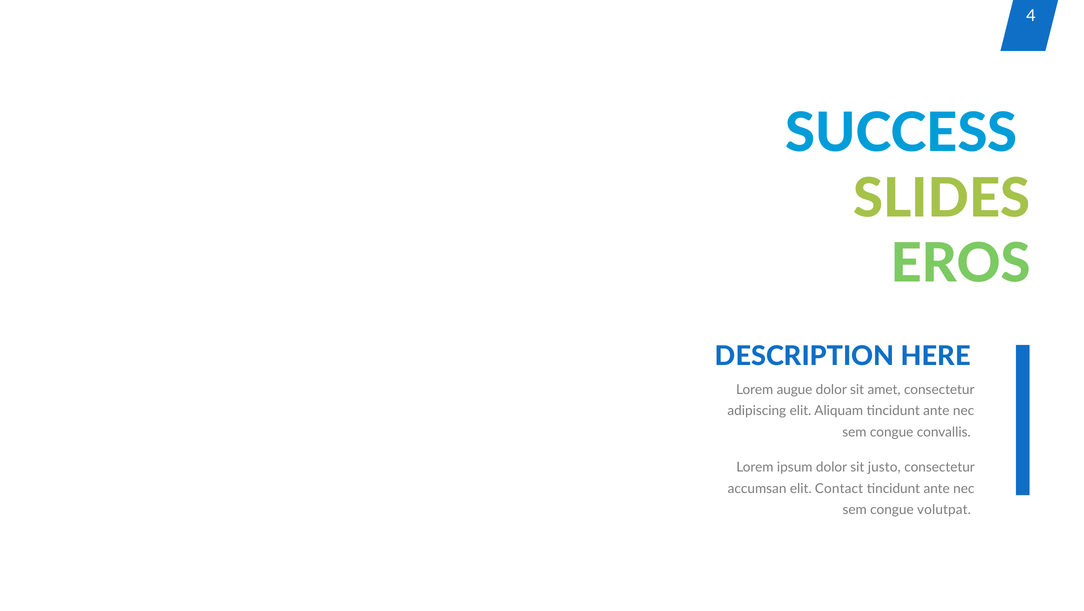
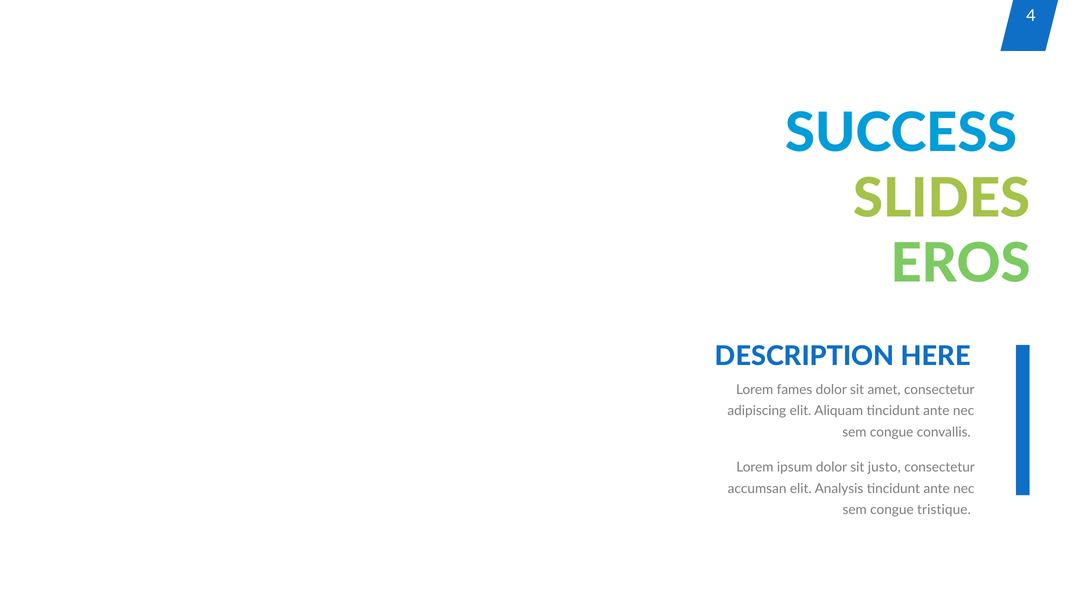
augue: augue -> fames
Contact: Contact -> Analysis
volutpat: volutpat -> tristique
